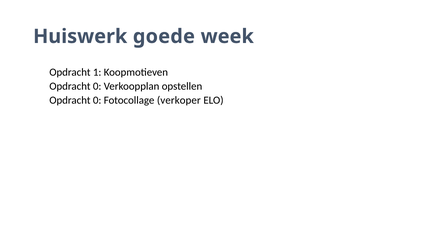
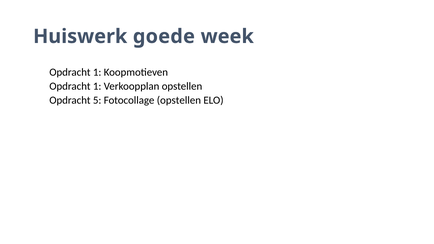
0 at (97, 86): 0 -> 1
0 at (97, 100): 0 -> 5
Fotocollage verkoper: verkoper -> opstellen
